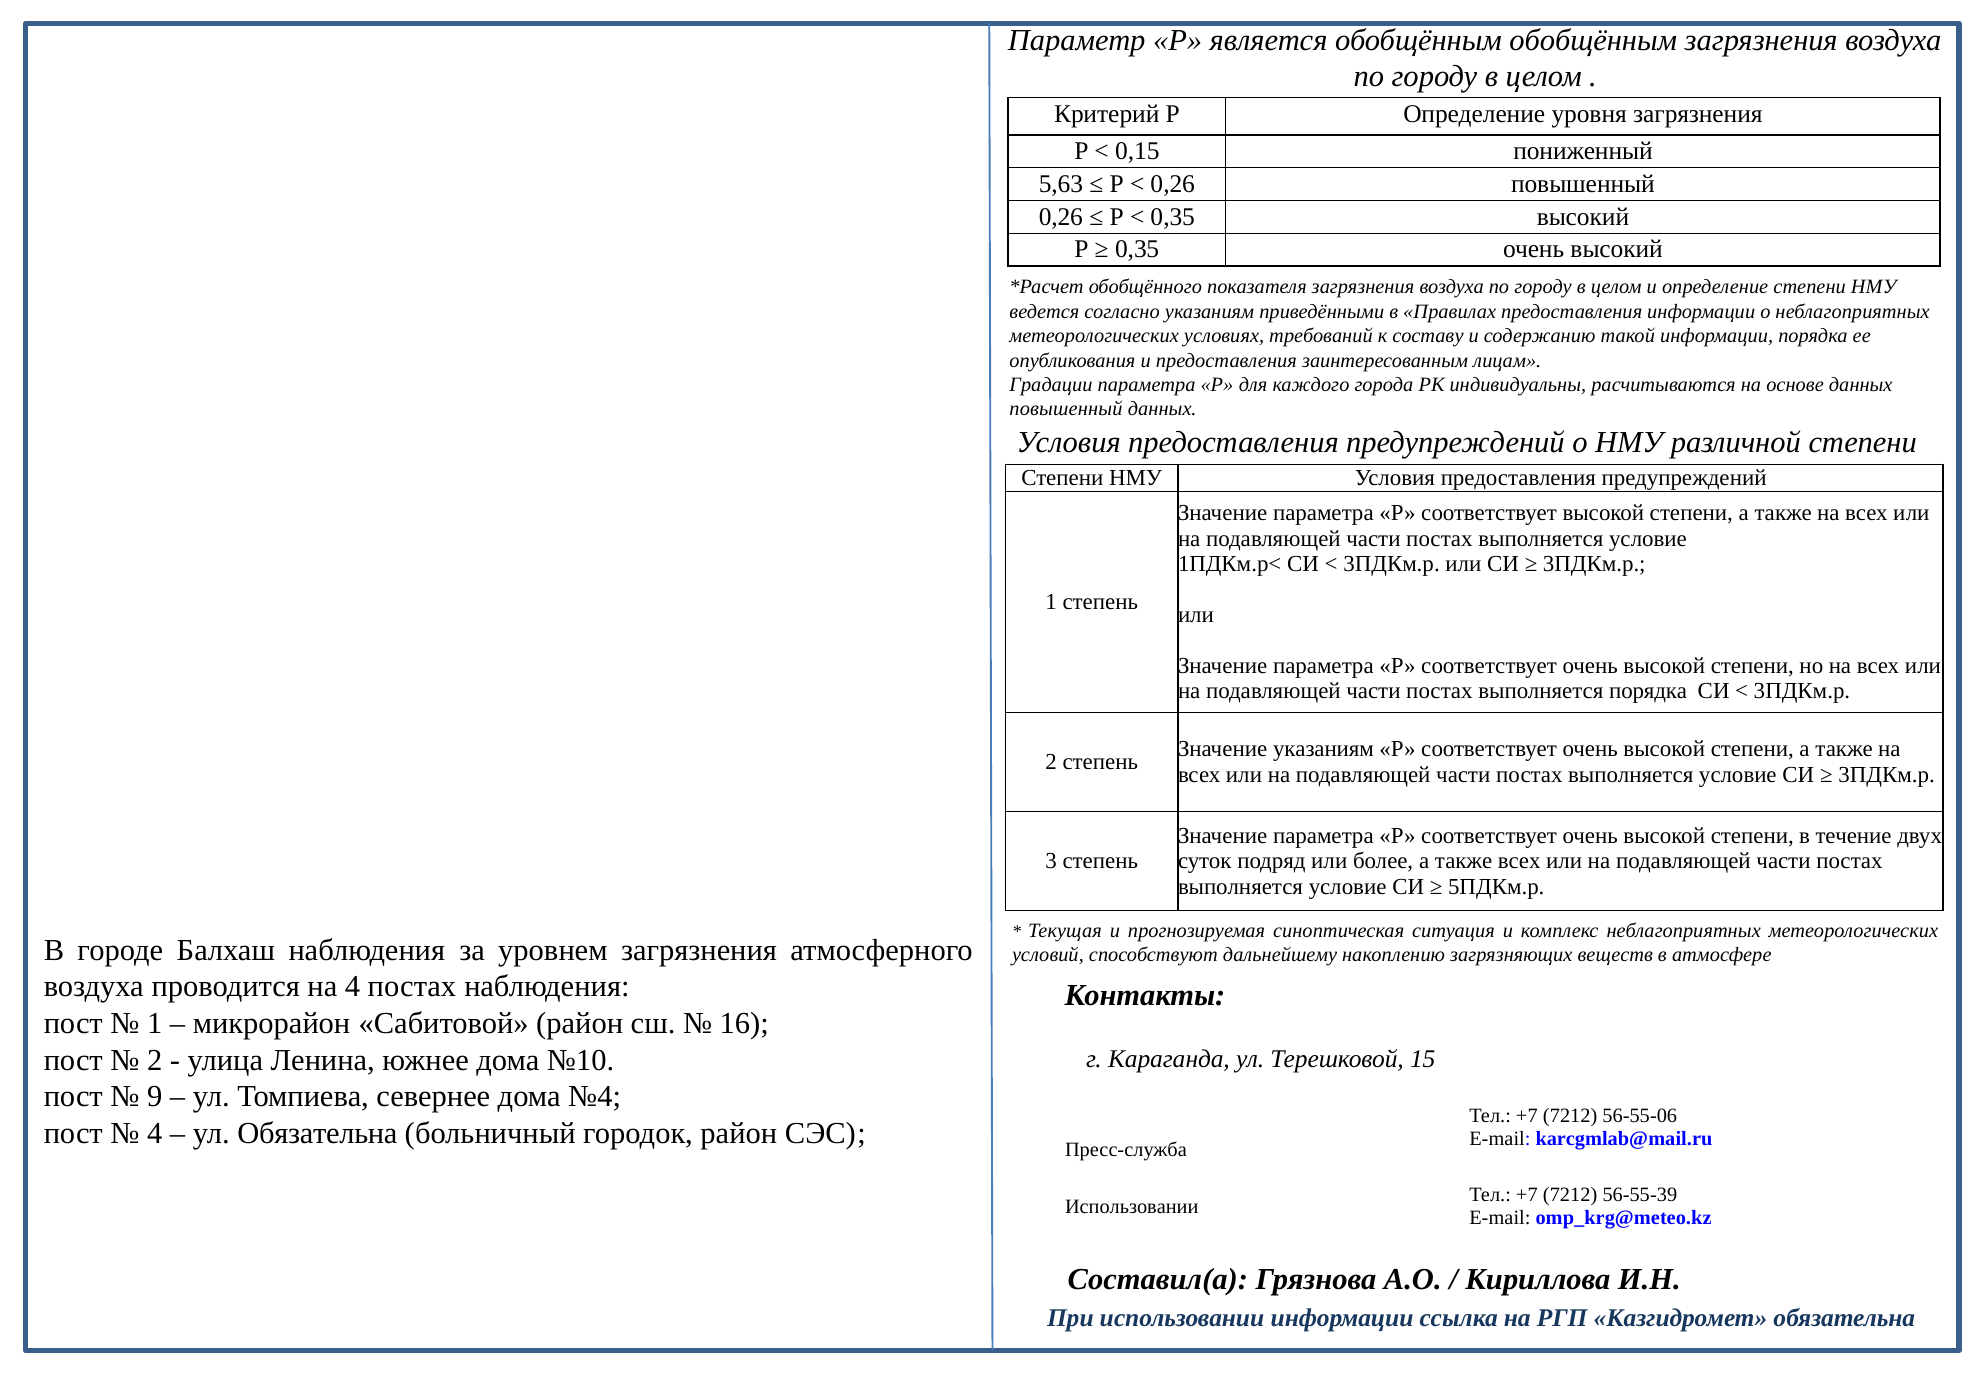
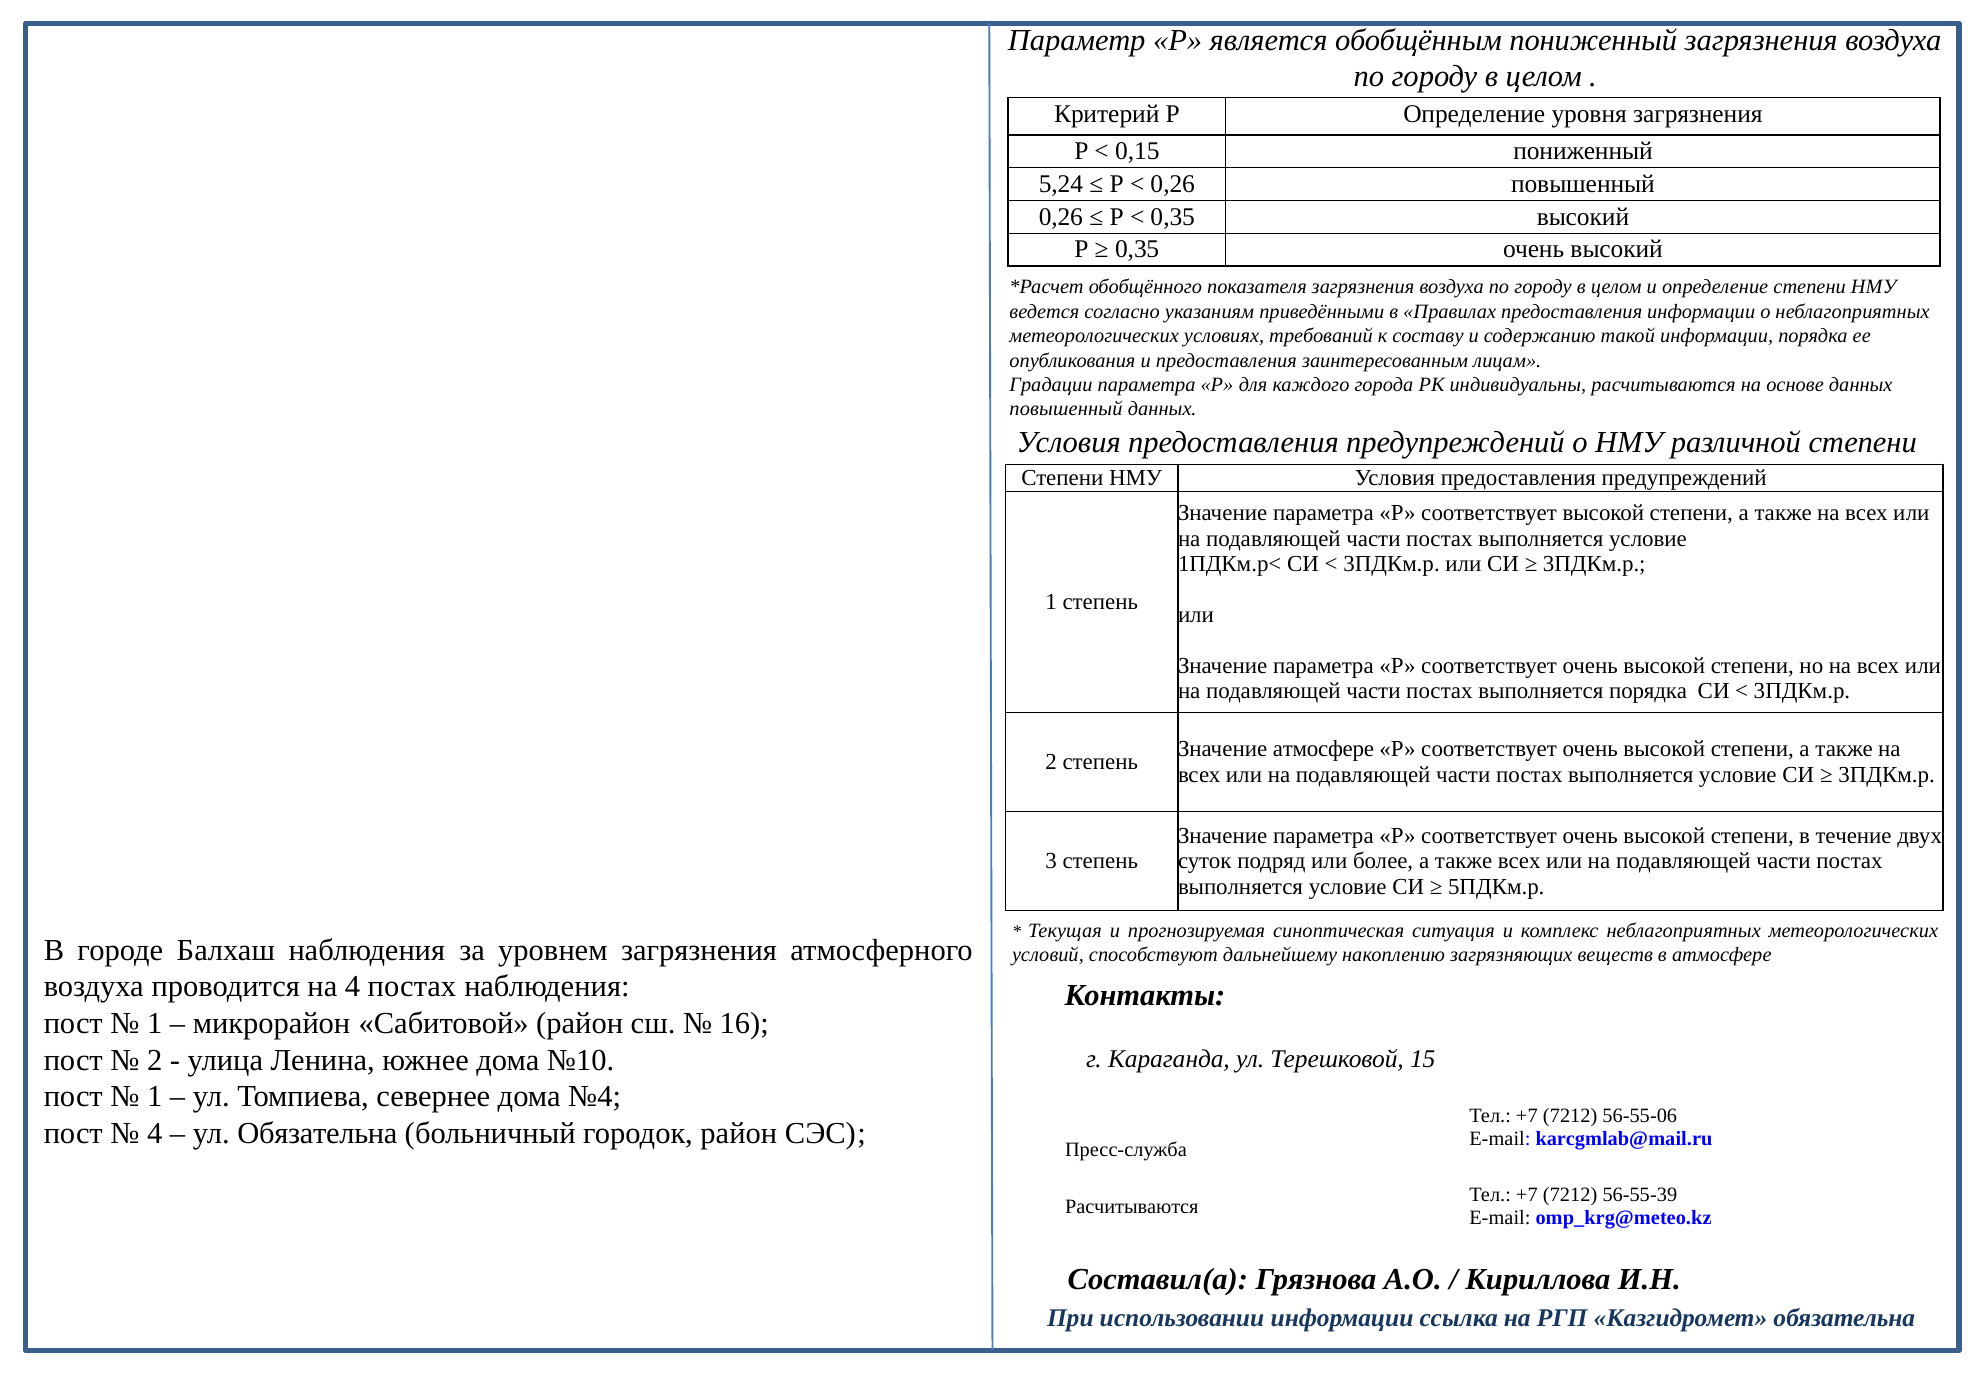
обобщённым обобщённым: обобщённым -> пониженный
5,63: 5,63 -> 5,24
Значение указаниям: указаниям -> атмосфере
9 at (155, 1097): 9 -> 1
Использовании at (1132, 1207): Использовании -> Расчитываются
